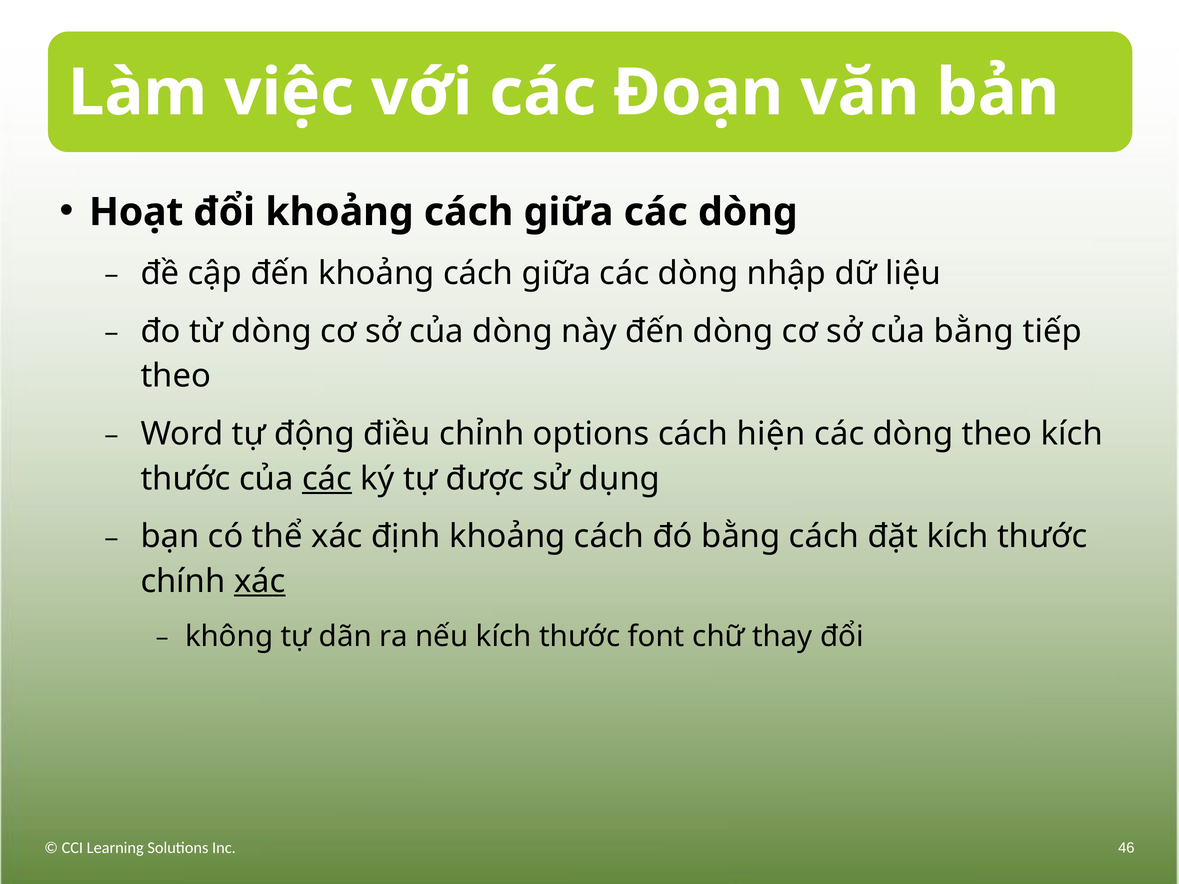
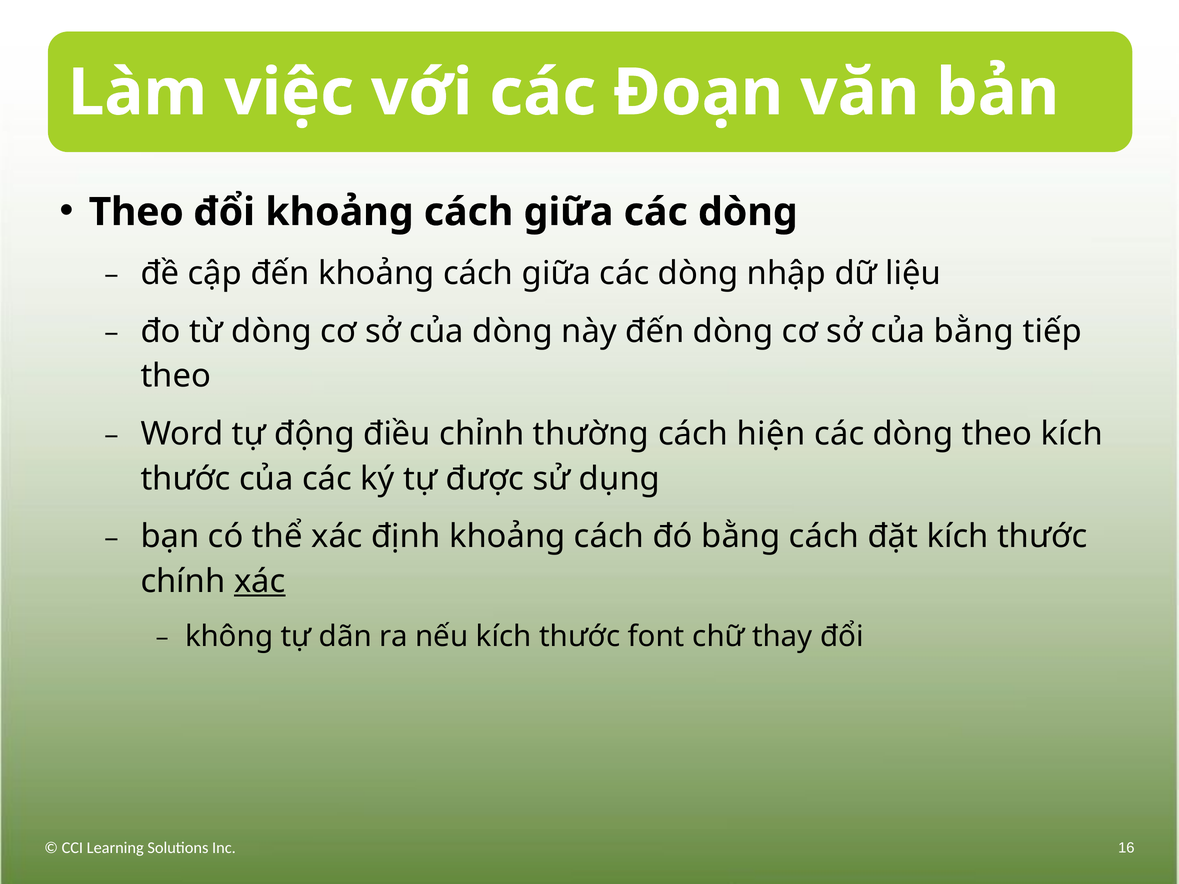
Hoạt at (136, 212): Hoạt -> Theo
options: options -> thường
các at (327, 479) underline: present -> none
46: 46 -> 16
